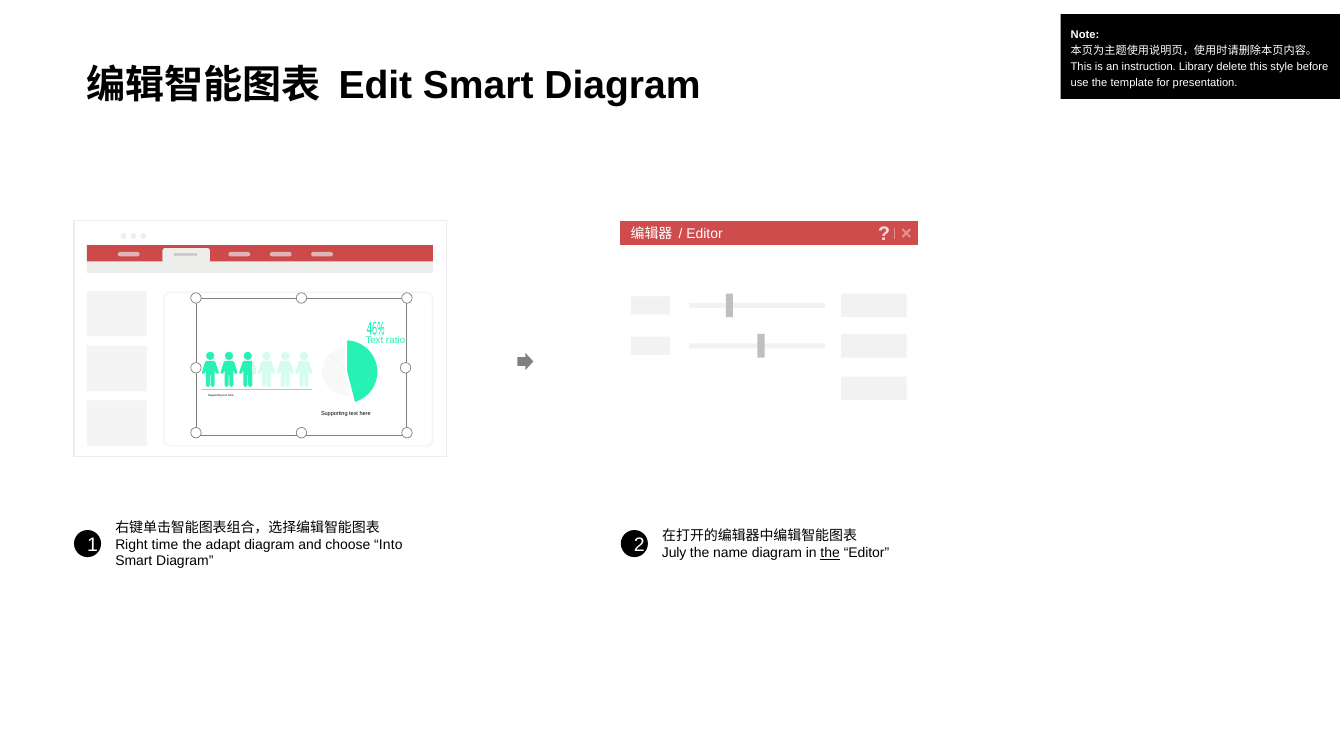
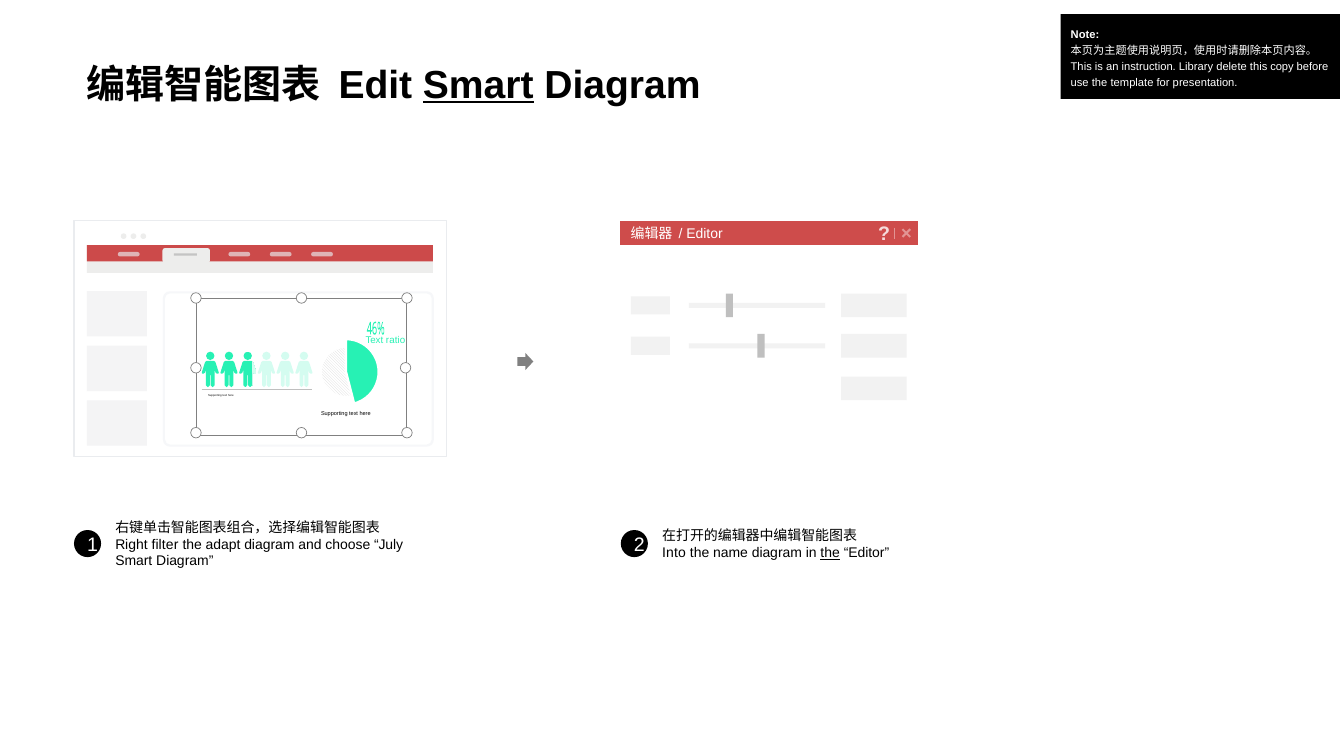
style: style -> copy
Smart at (478, 85) underline: none -> present
time: time -> filter
Into: Into -> July
July: July -> Into
